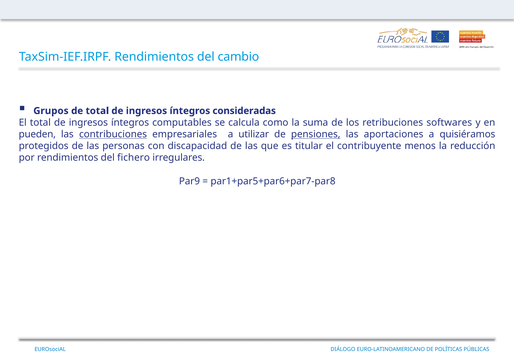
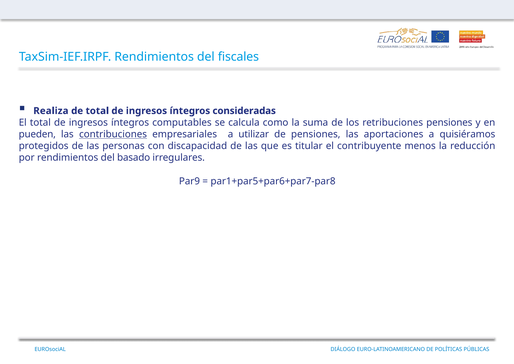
cambio: cambio -> fiscales
Grupos: Grupos -> Realiza
retribuciones softwares: softwares -> pensiones
pensiones at (316, 134) underline: present -> none
fichero: fichero -> basado
